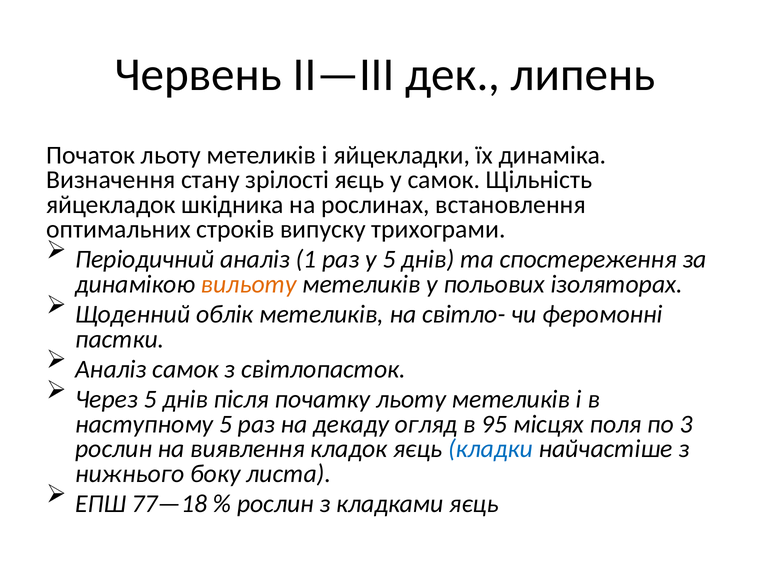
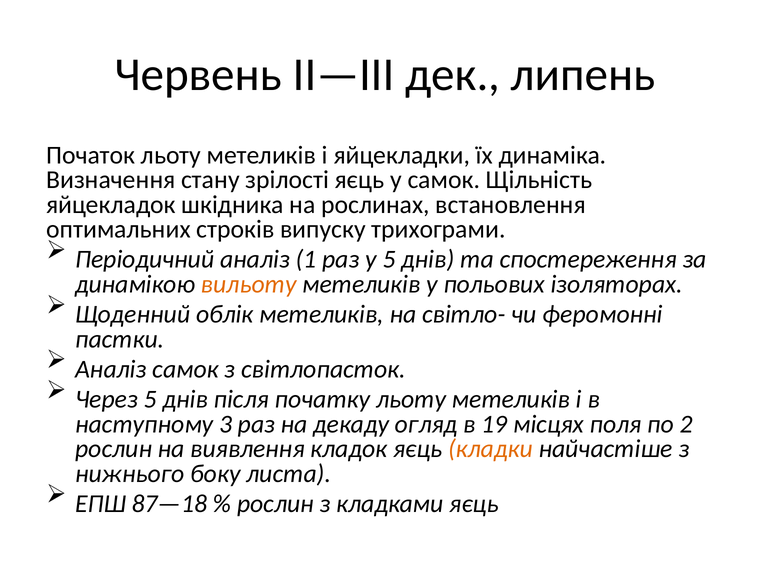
наступному 5: 5 -> 3
95: 95 -> 19
3: 3 -> 2
кладки colour: blue -> orange
77—18: 77—18 -> 87—18
